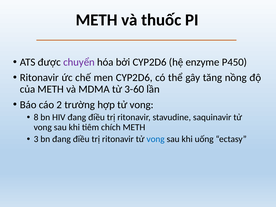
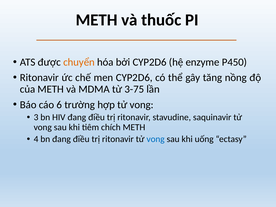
chuyển colour: purple -> orange
3-60: 3-60 -> 3-75
2: 2 -> 6
8: 8 -> 3
3: 3 -> 4
